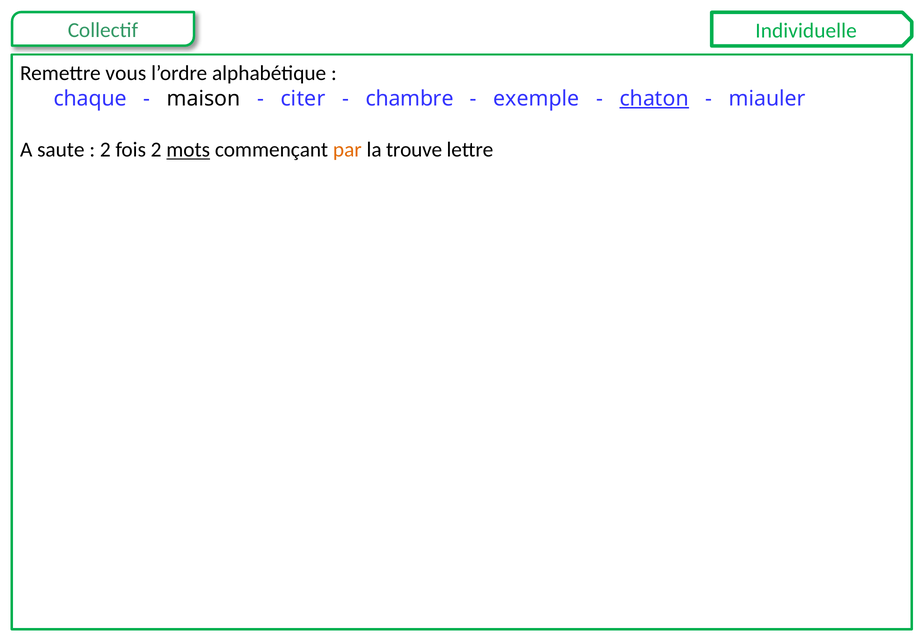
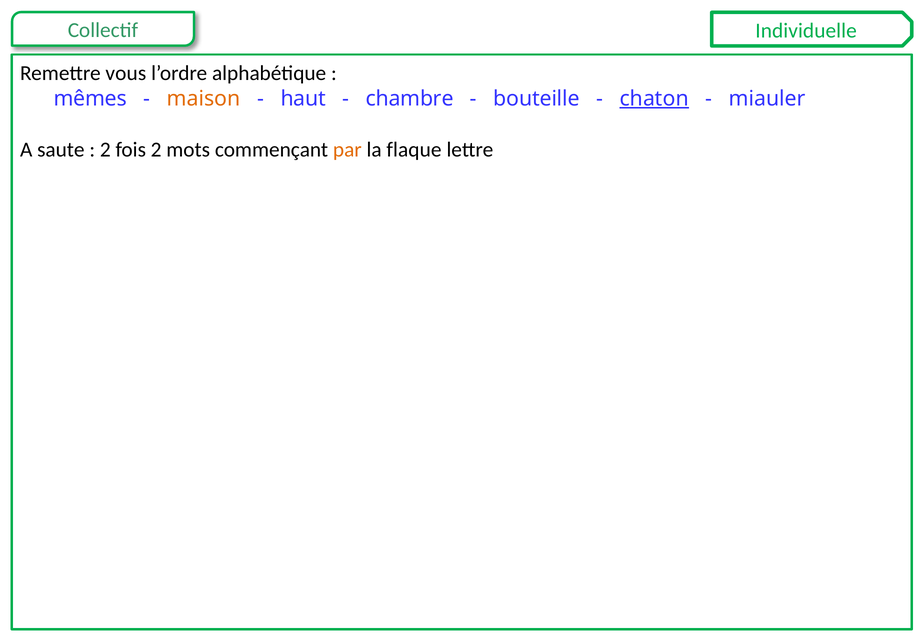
chaque: chaque -> mêmes
maison colour: black -> orange
citer: citer -> haut
exemple: exemple -> bouteille
mots underline: present -> none
trouve: trouve -> flaque
